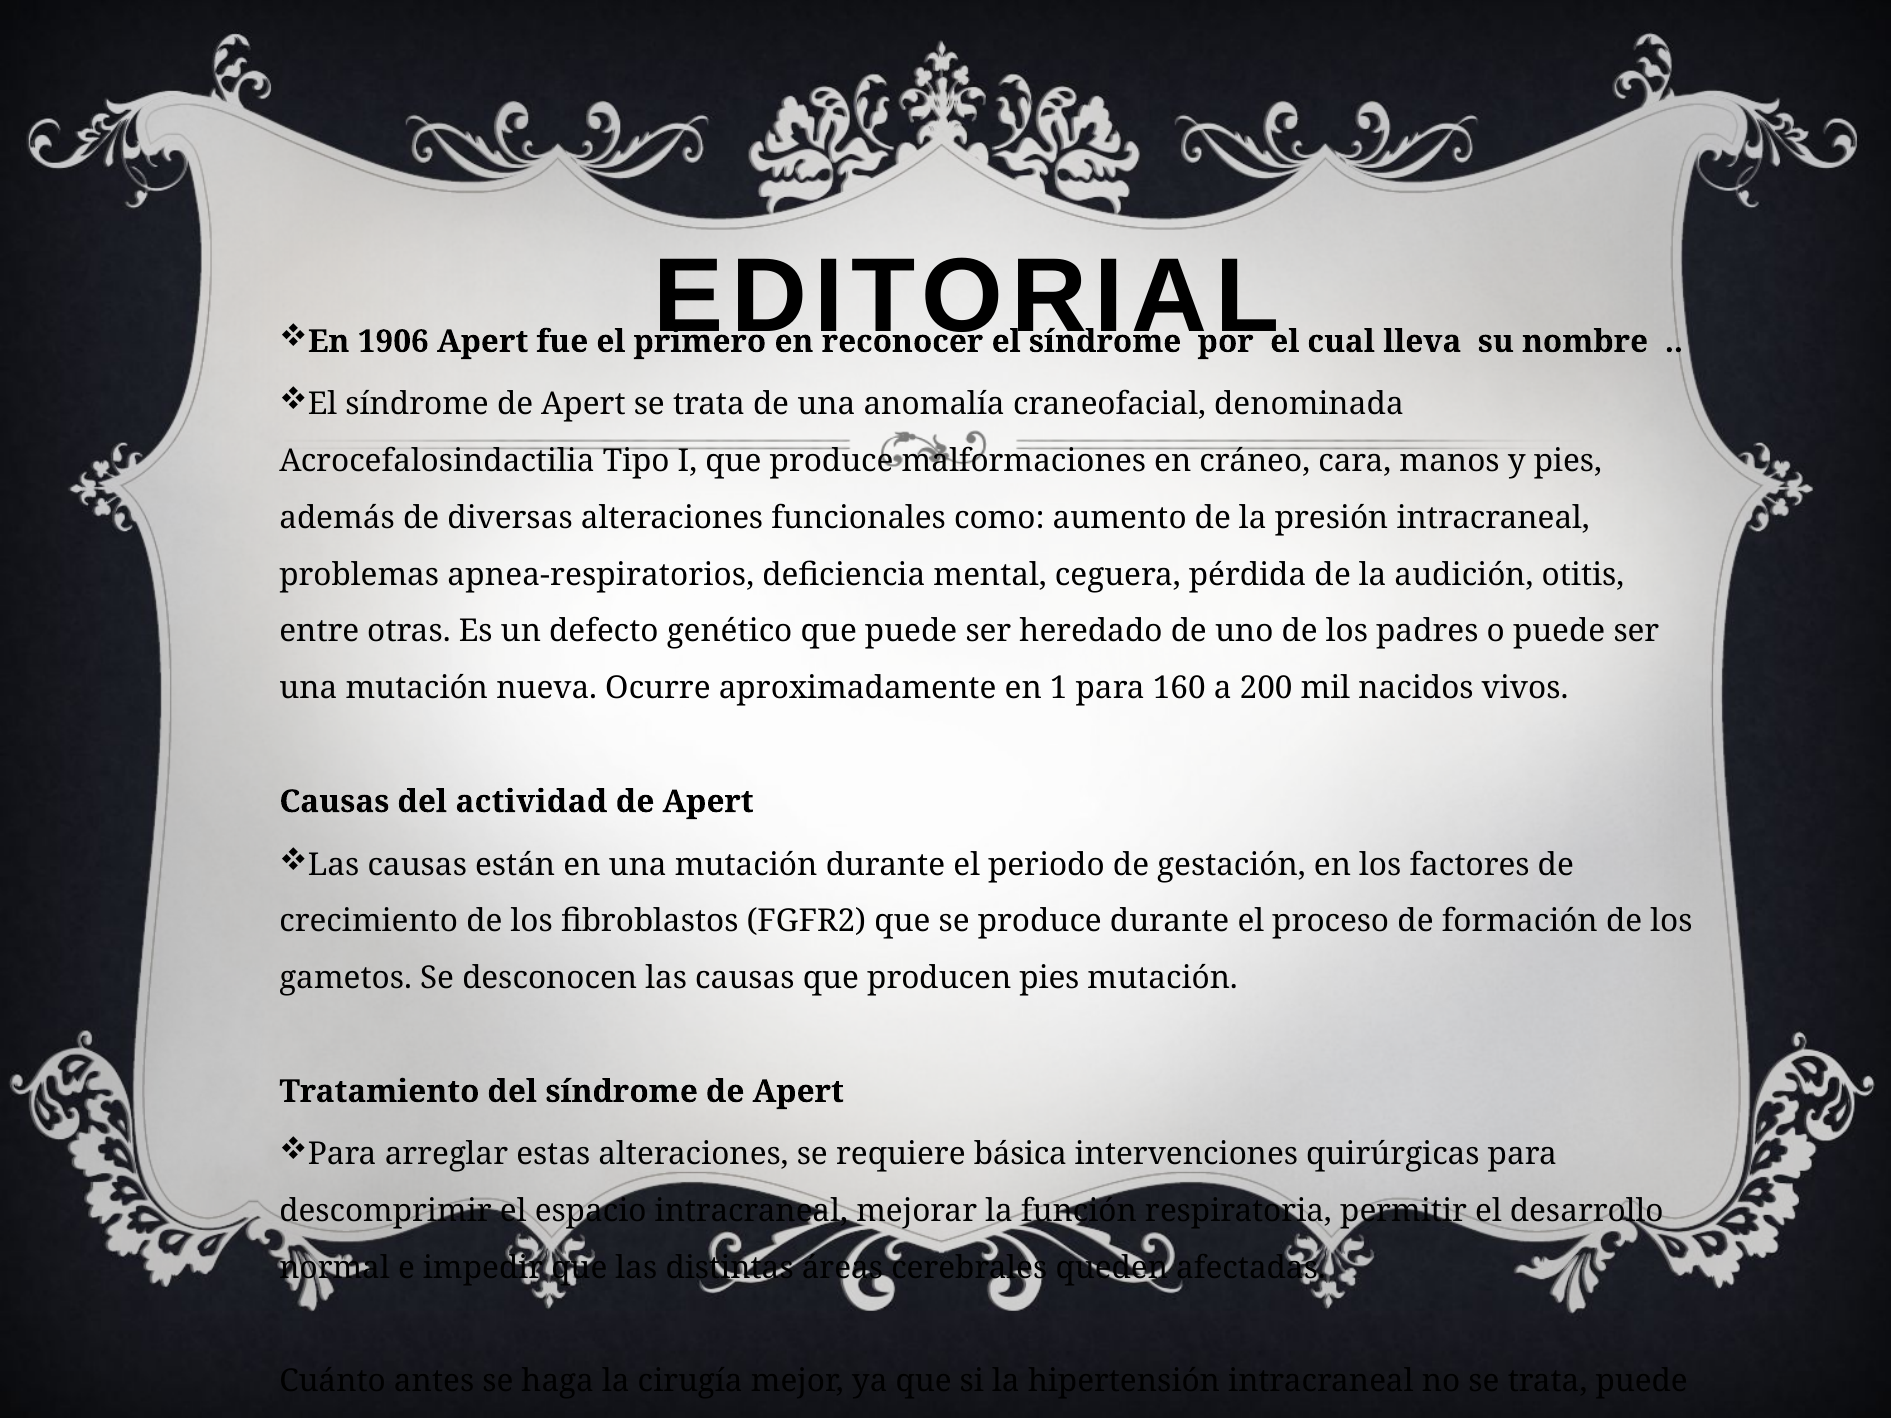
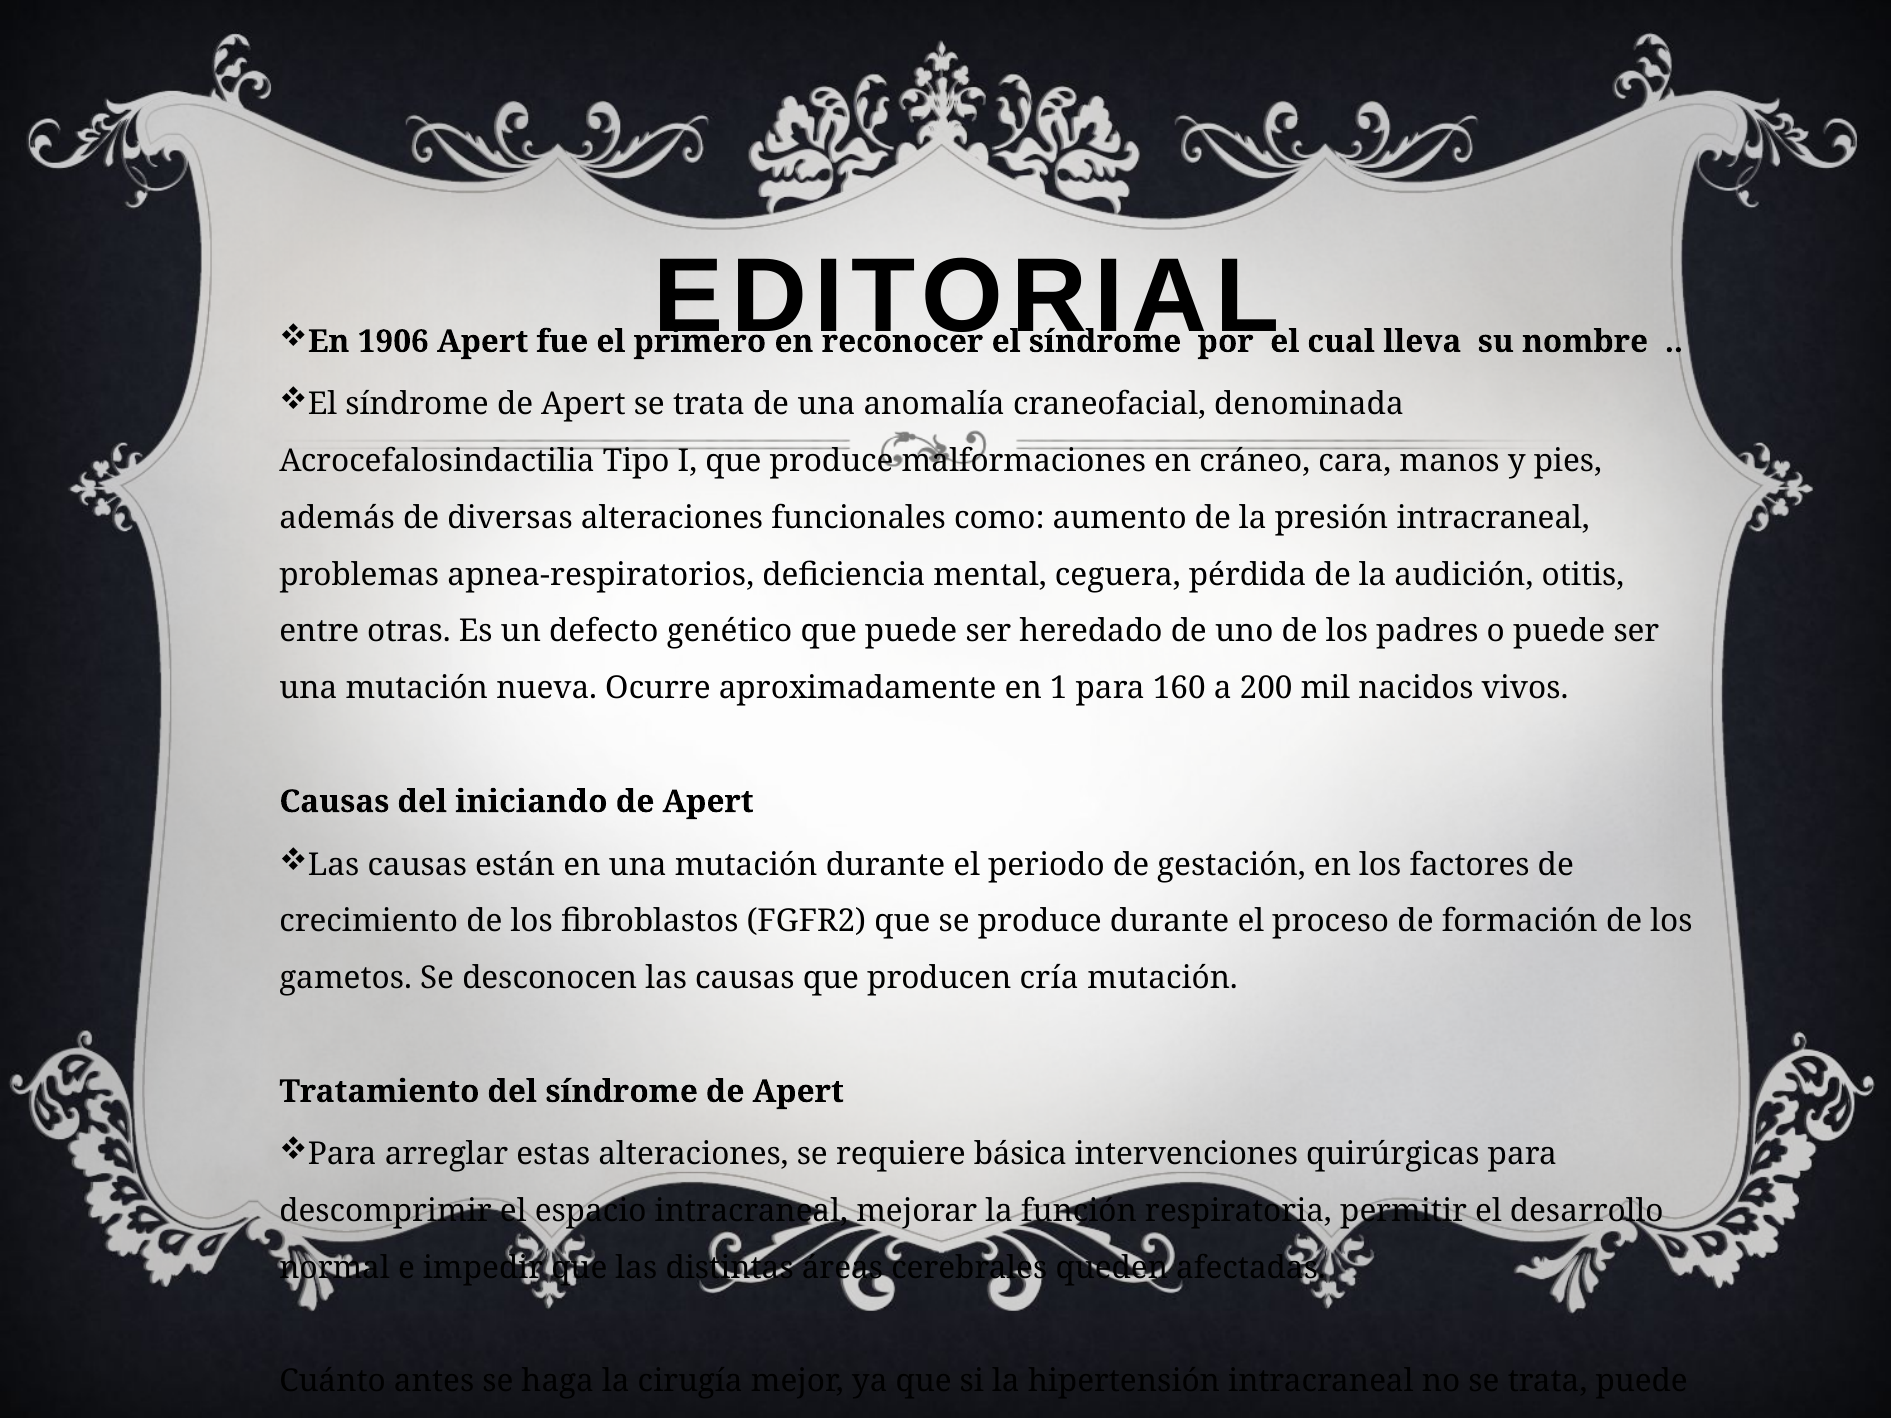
actividad: actividad -> iniciando
producen pies: pies -> cría
